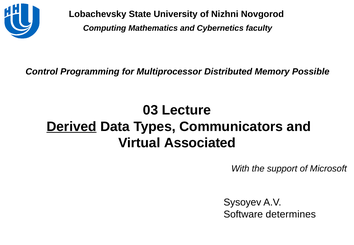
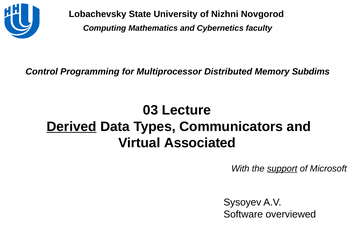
Possible: Possible -> Subdims
support underline: none -> present
determines: determines -> overviewed
